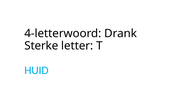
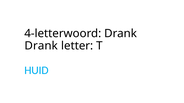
Sterke at (41, 46): Sterke -> Drank
